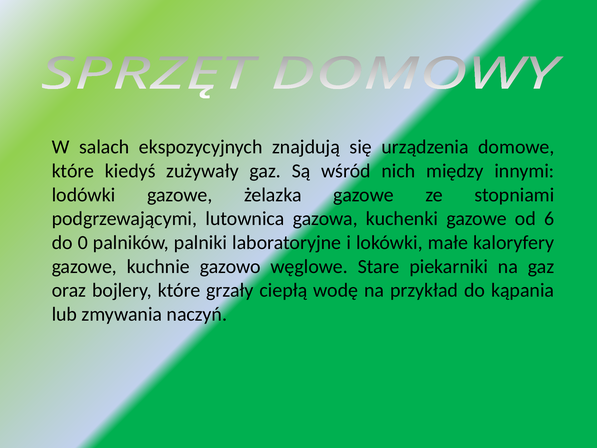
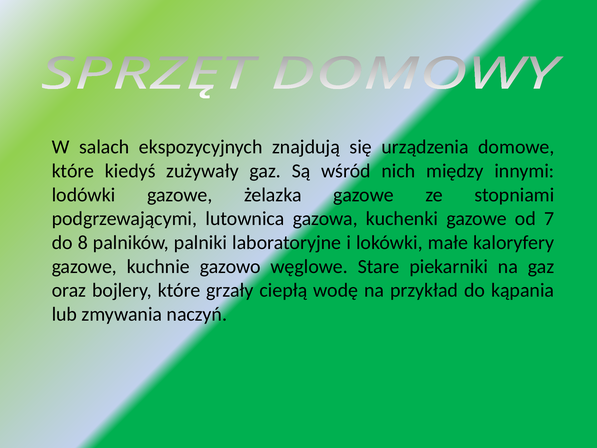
6: 6 -> 7
0: 0 -> 8
